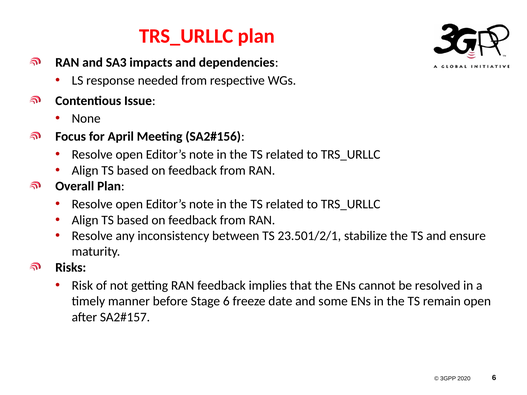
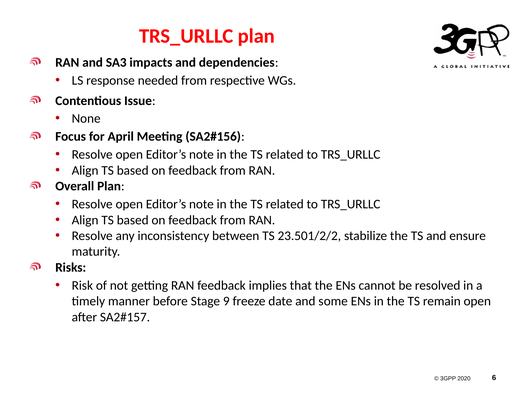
23.501/2/1: 23.501/2/1 -> 23.501/2/2
Stage 6: 6 -> 9
